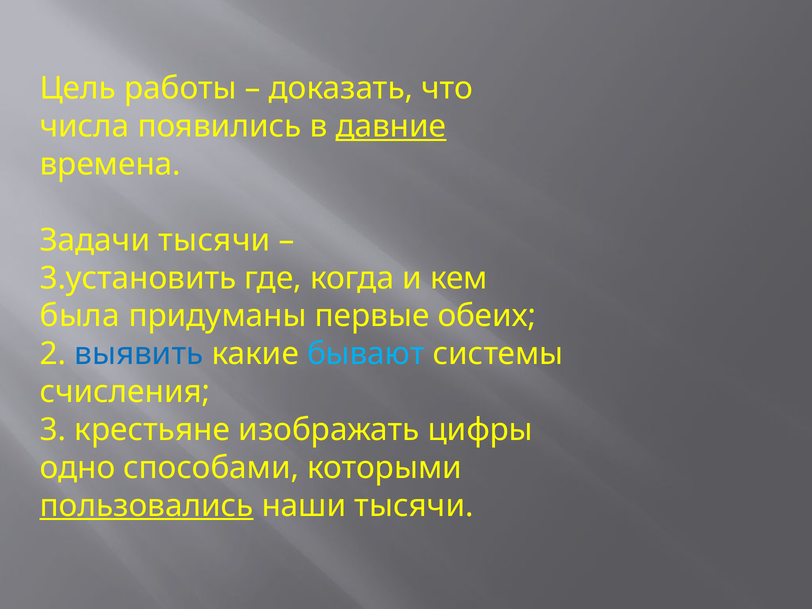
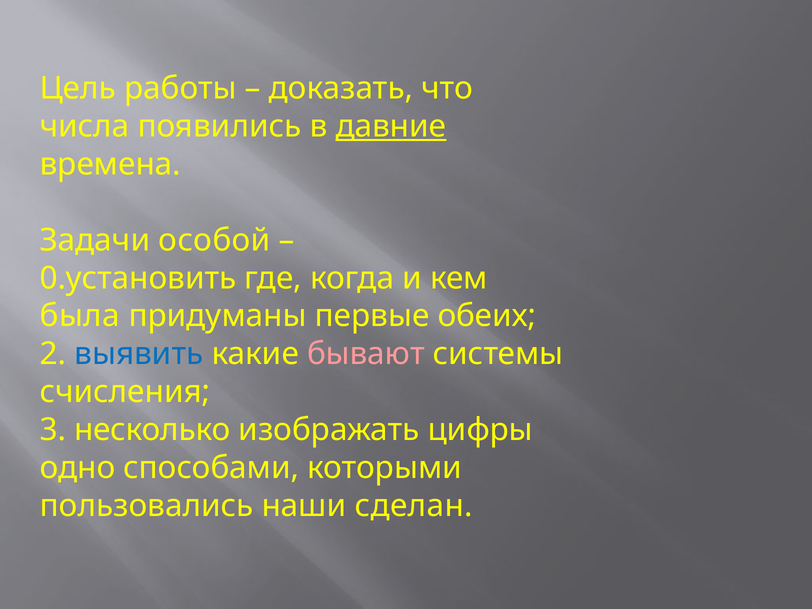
Задачи тысячи: тысячи -> особой
3.установить: 3.установить -> 0.установить
бывают colour: light blue -> pink
крестьяне: крестьяне -> несколько
пользовались underline: present -> none
наши тысячи: тысячи -> сделан
